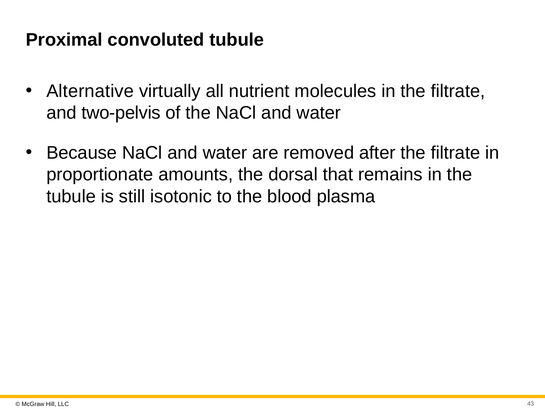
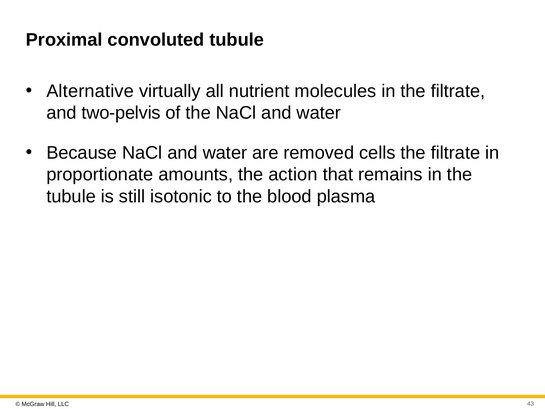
after: after -> cells
dorsal: dorsal -> action
